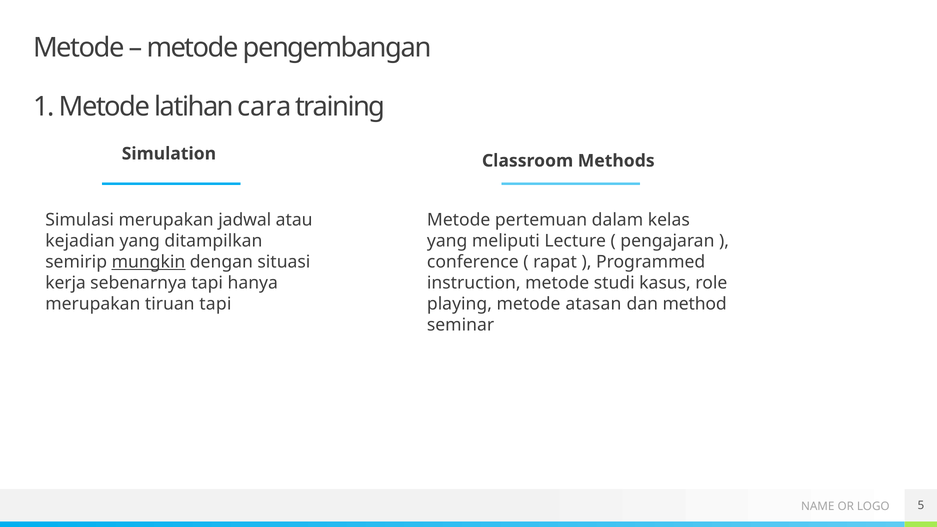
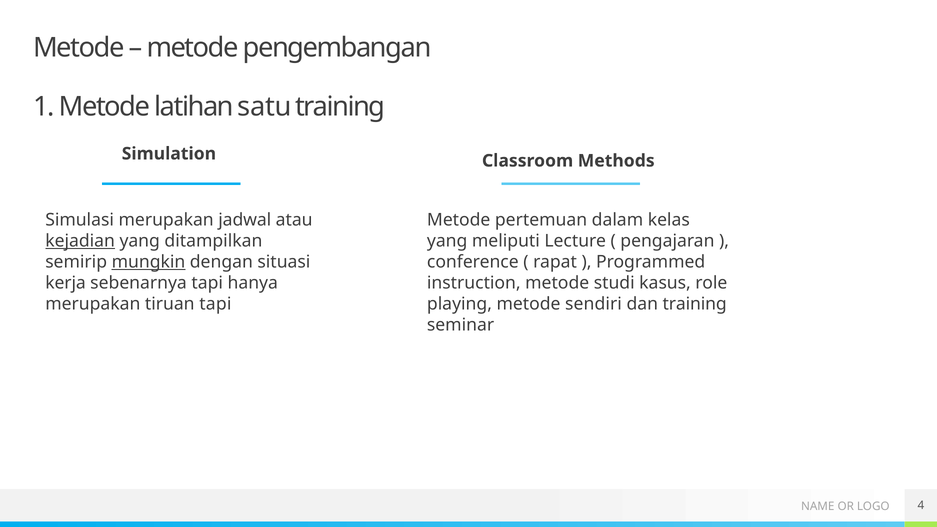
cara: cara -> satu
kejadian underline: none -> present
atasan: atasan -> sendiri
dan method: method -> training
5: 5 -> 4
